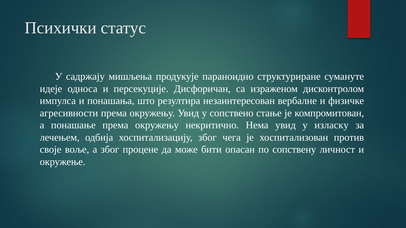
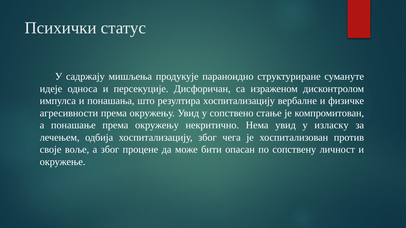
резултира незаинтересован: незаинтересован -> хоспитализацију
